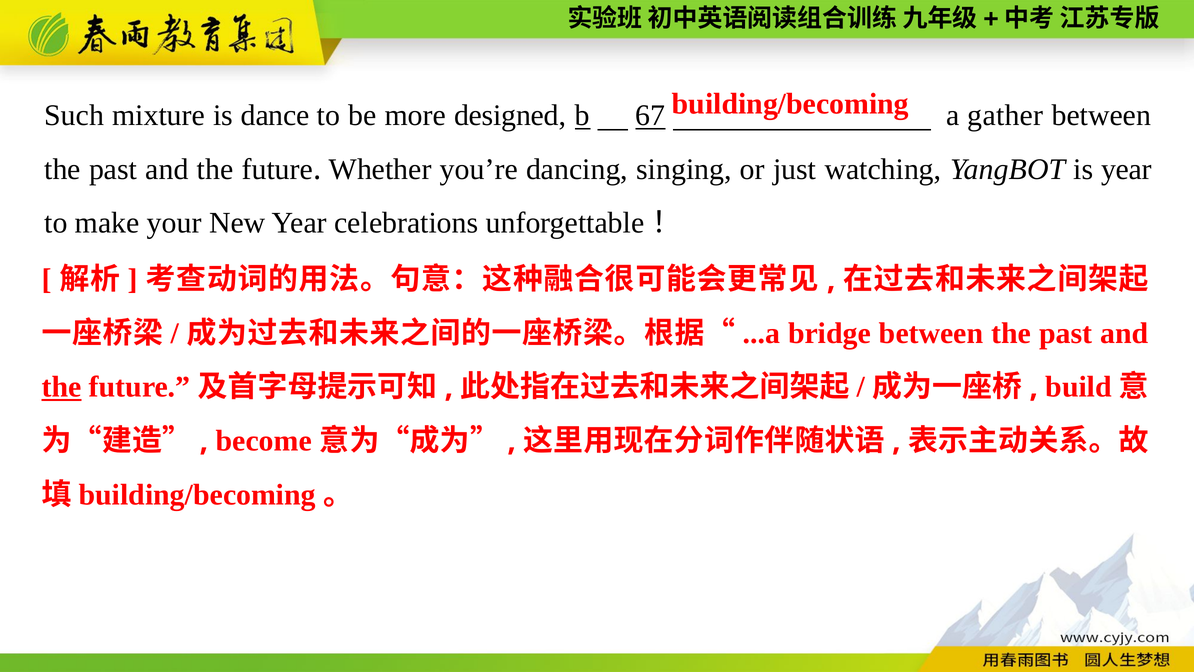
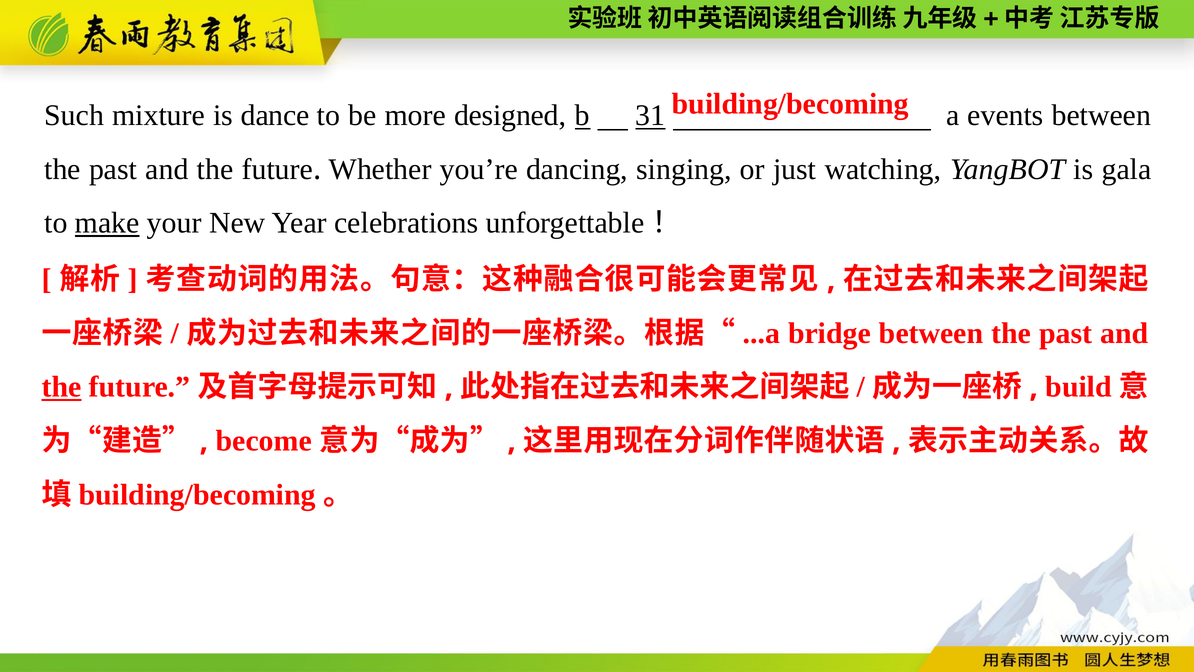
67: 67 -> 31
gather: gather -> events
is year: year -> gala
make underline: none -> present
